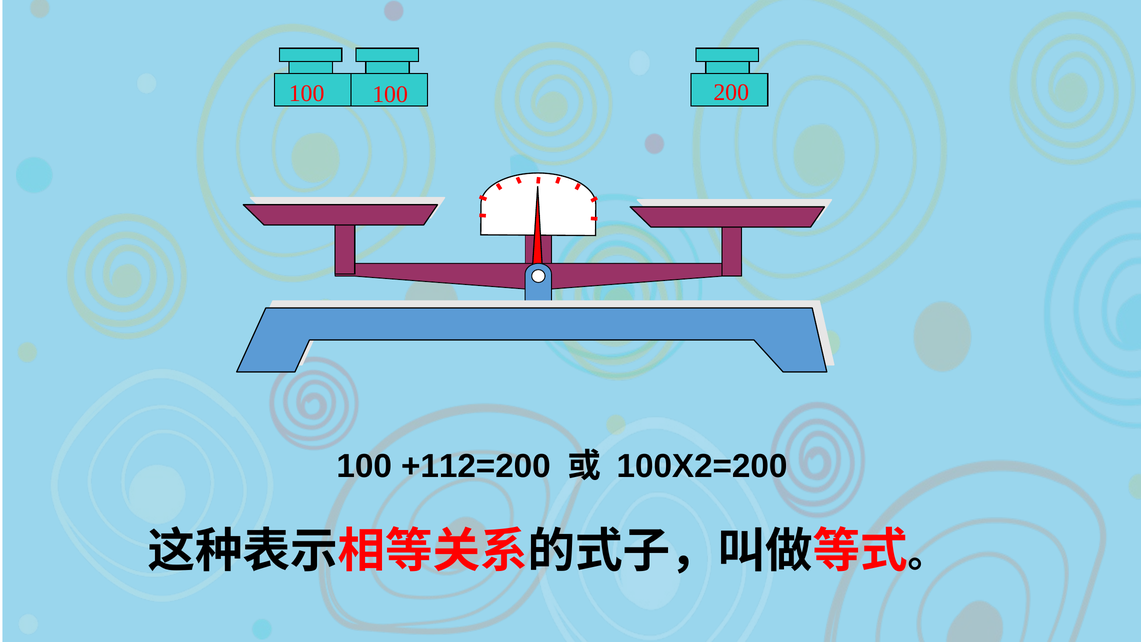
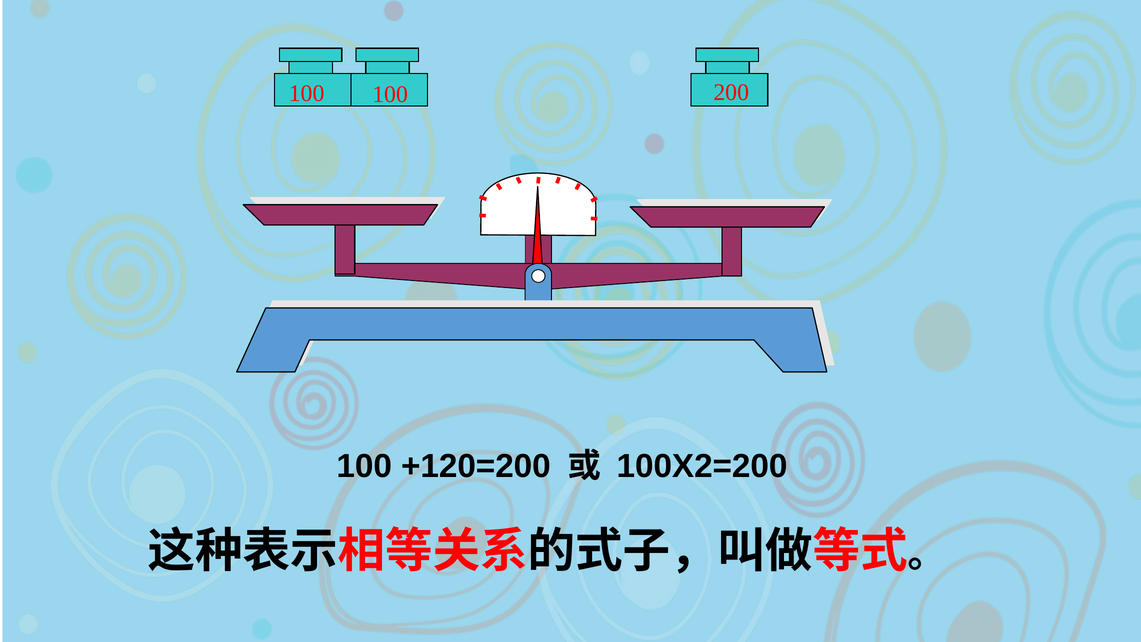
+112=200: +112=200 -> +120=200
